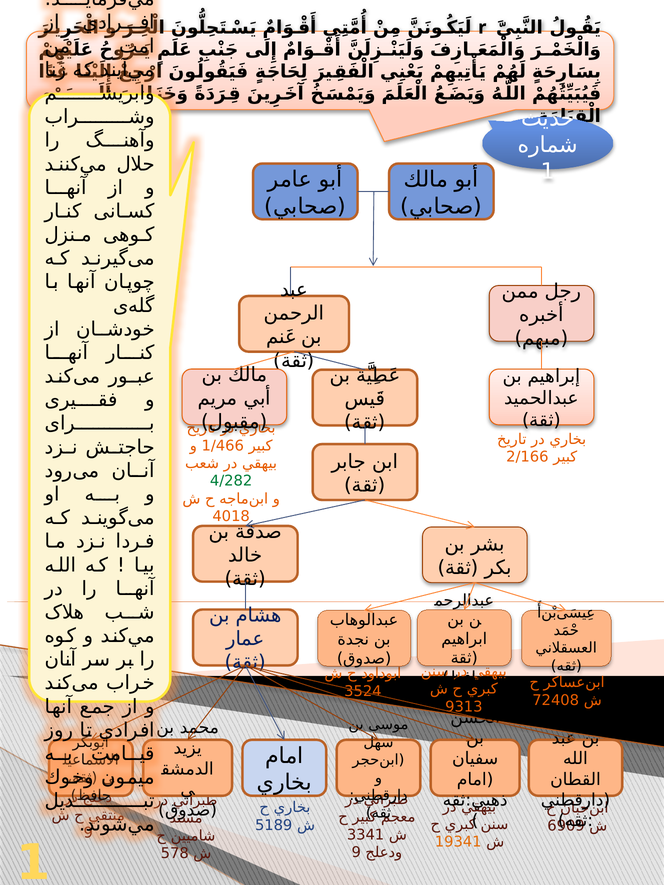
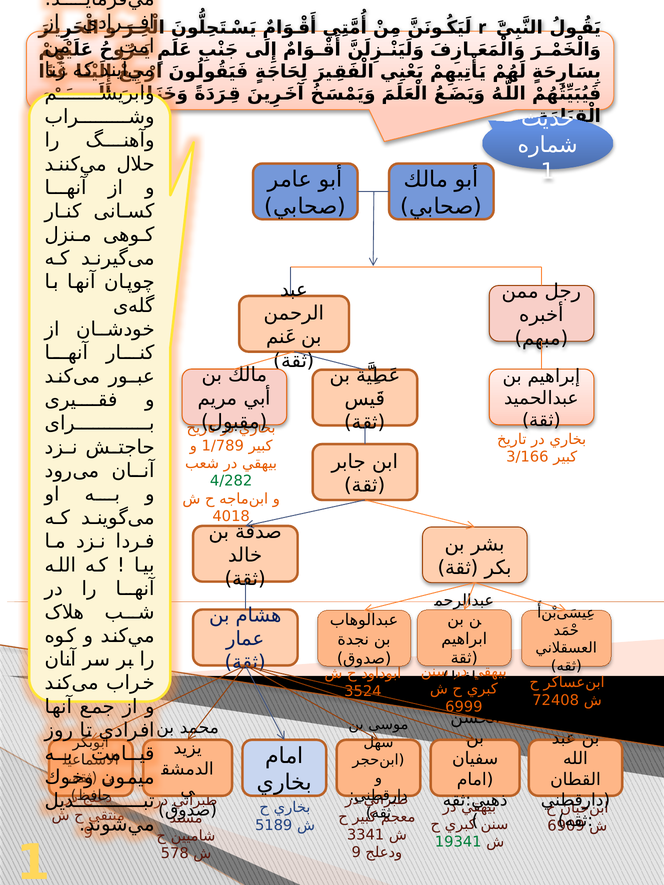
1/466: 1/466 -> 1/789
2/166: 2/166 -> 3/166
9313: 9313 -> 6999
19341 colour: orange -> green
